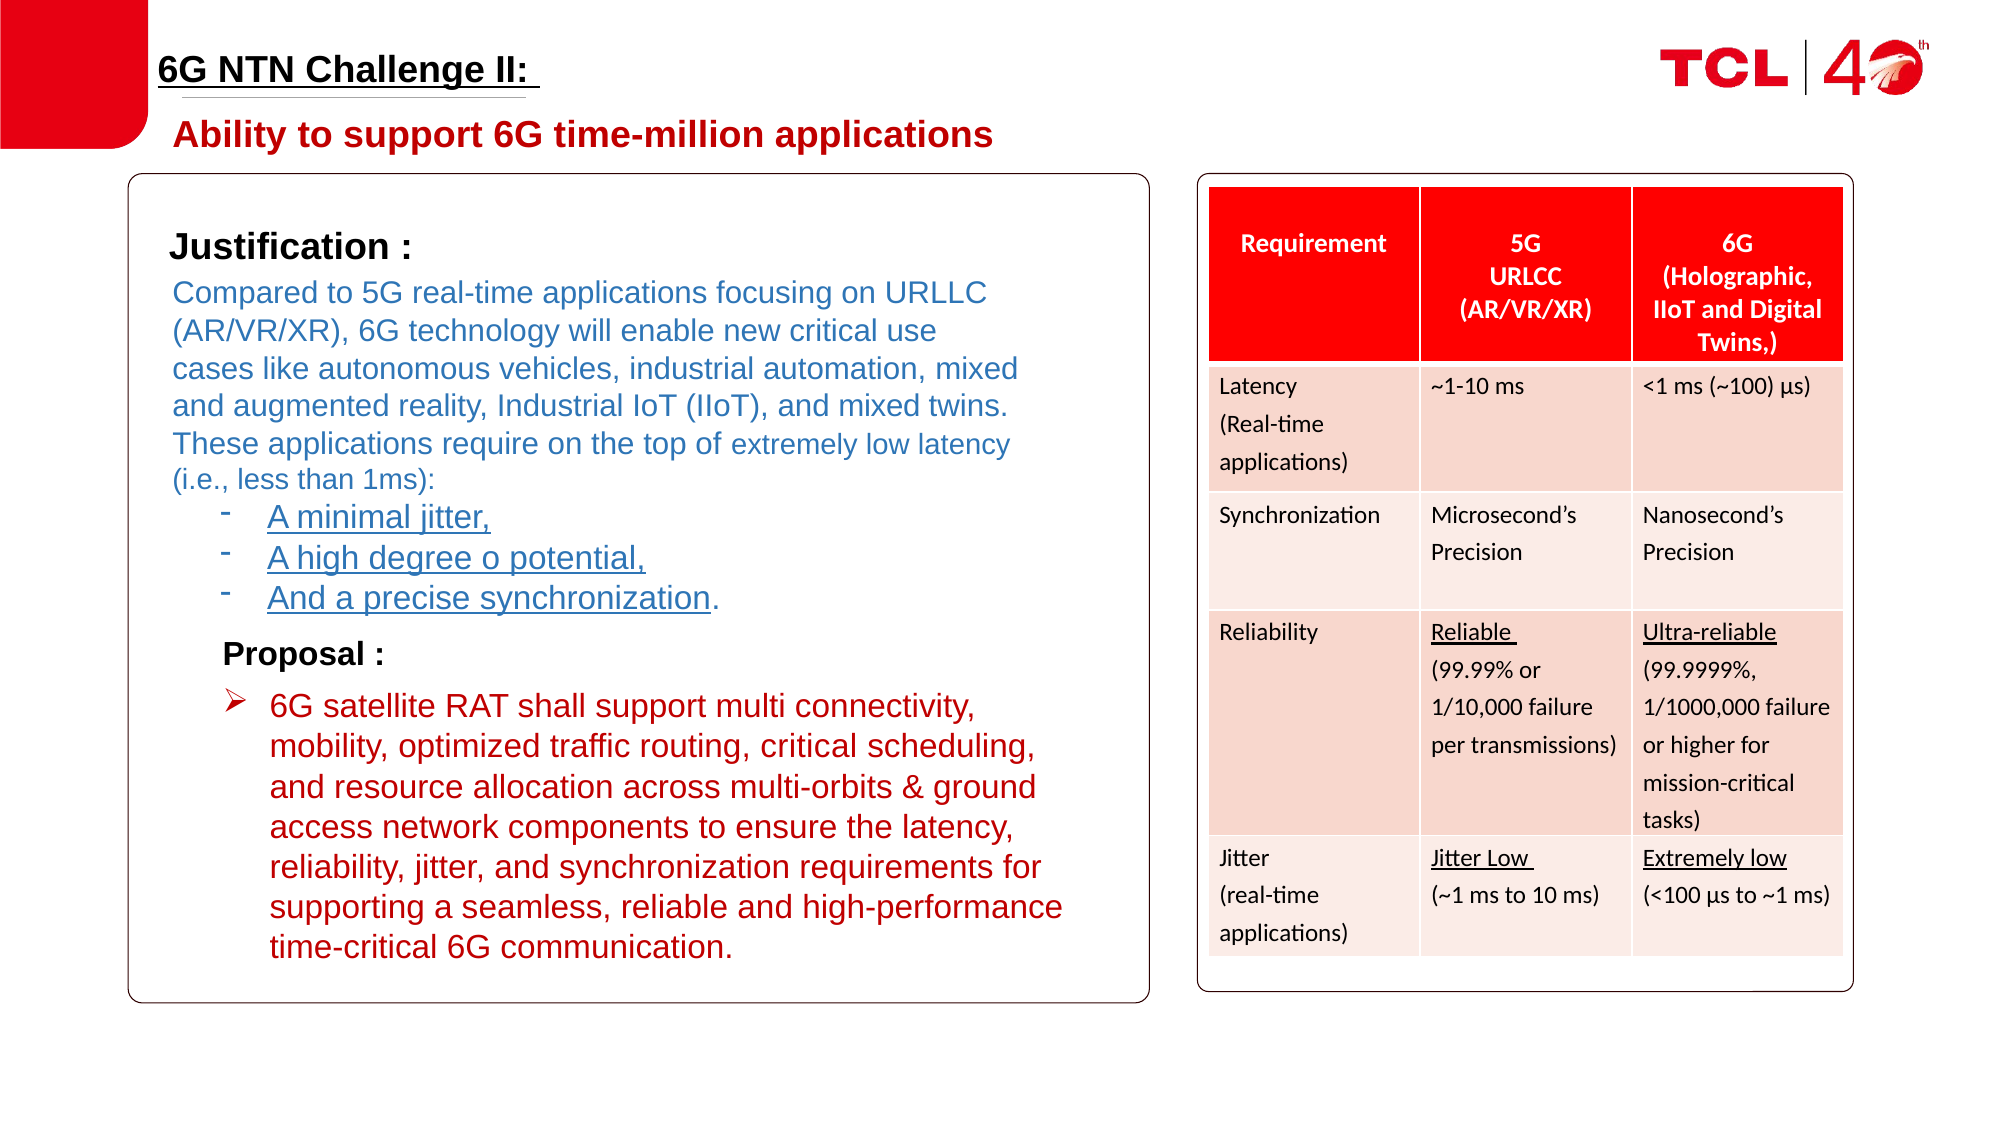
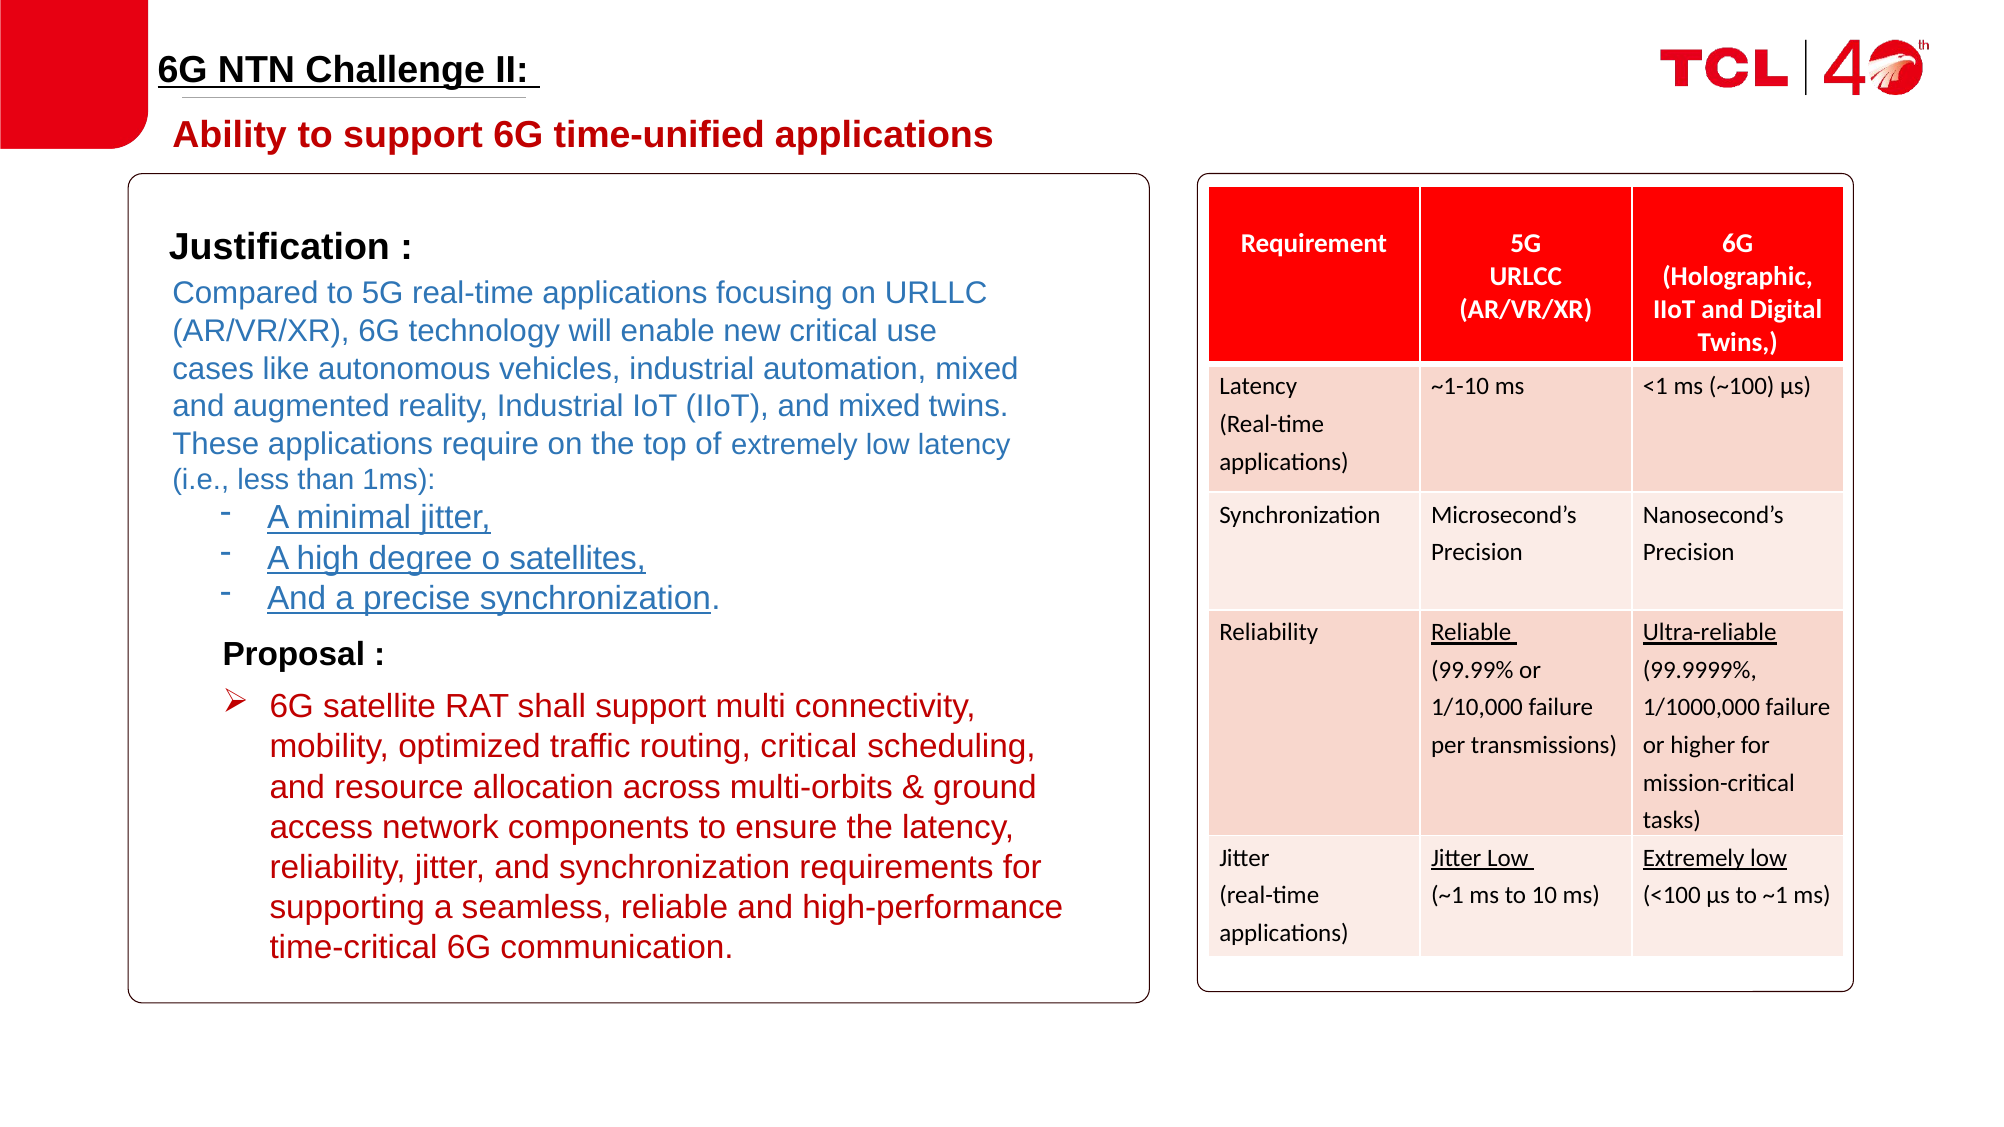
time-million: time-million -> time-unified
potential: potential -> satellites
